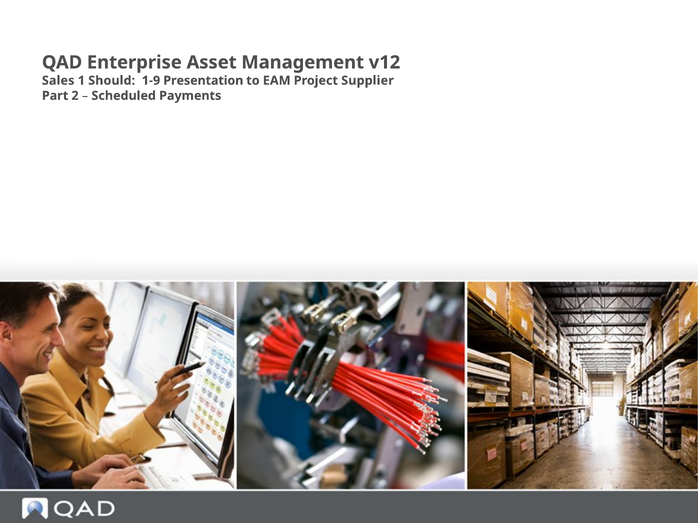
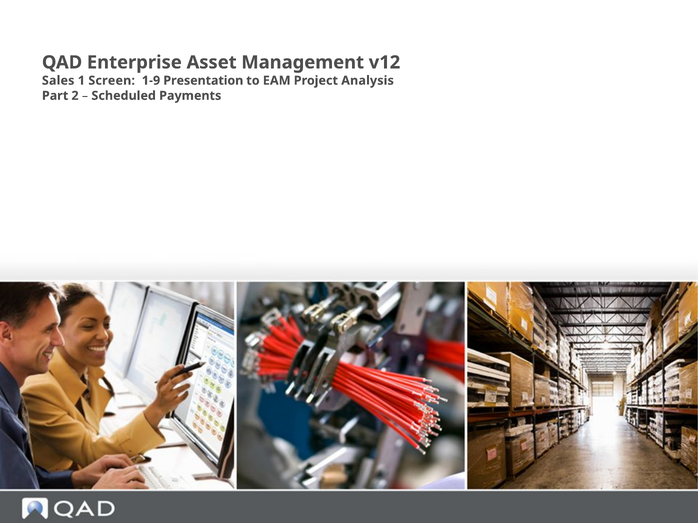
Should: Should -> Screen
Supplier: Supplier -> Analysis
